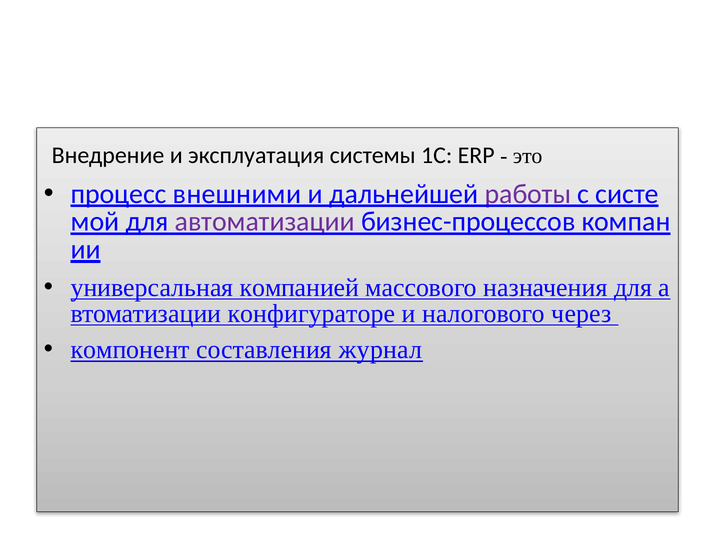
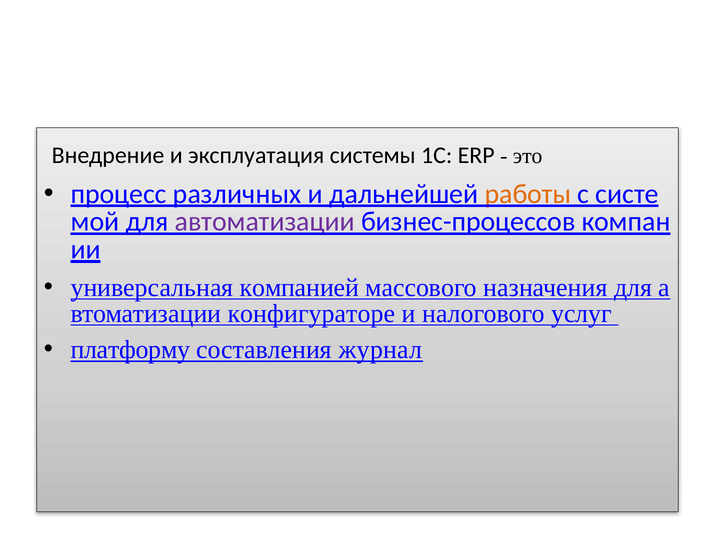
внешними: внешними -> различных
работы colour: purple -> orange
через: через -> услуг
компонент: компонент -> платформу
